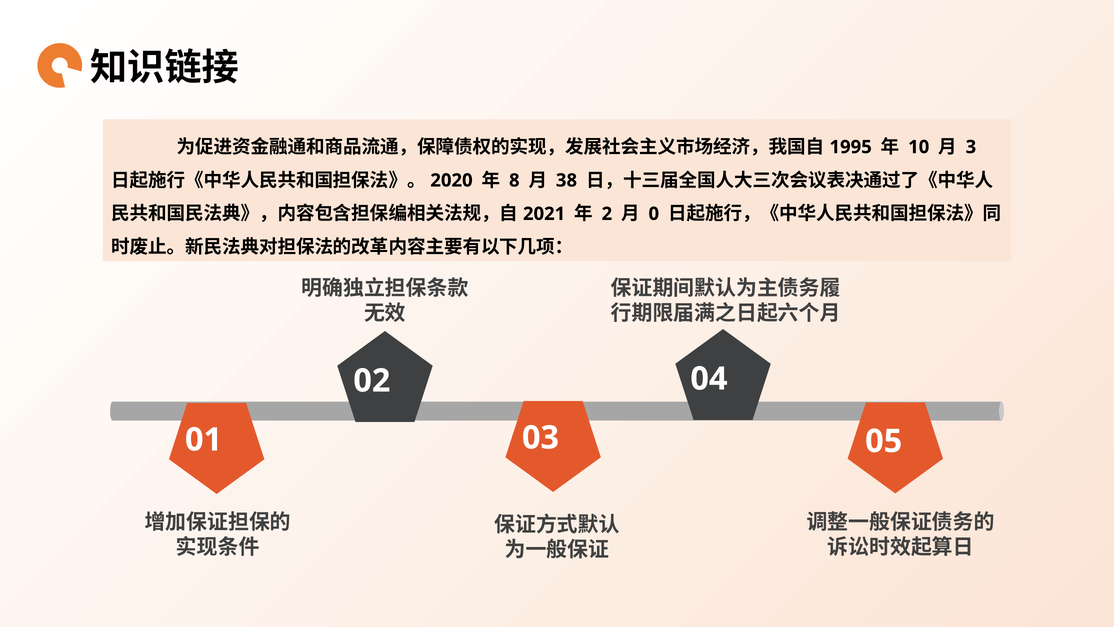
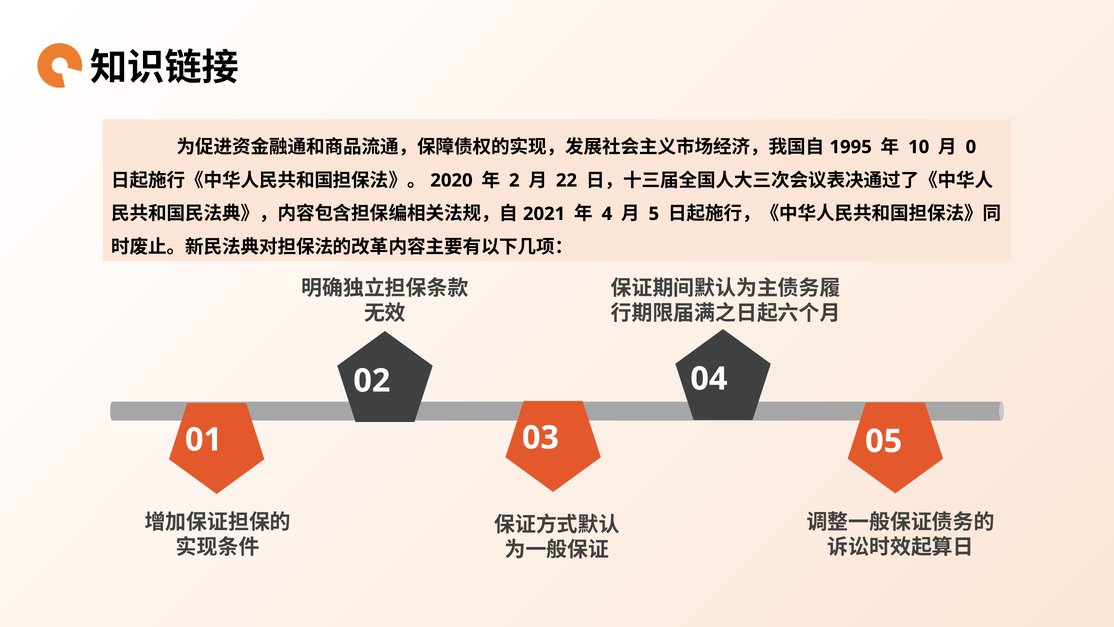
3: 3 -> 0
8: 8 -> 2
38: 38 -> 22
2: 2 -> 4
0: 0 -> 5
